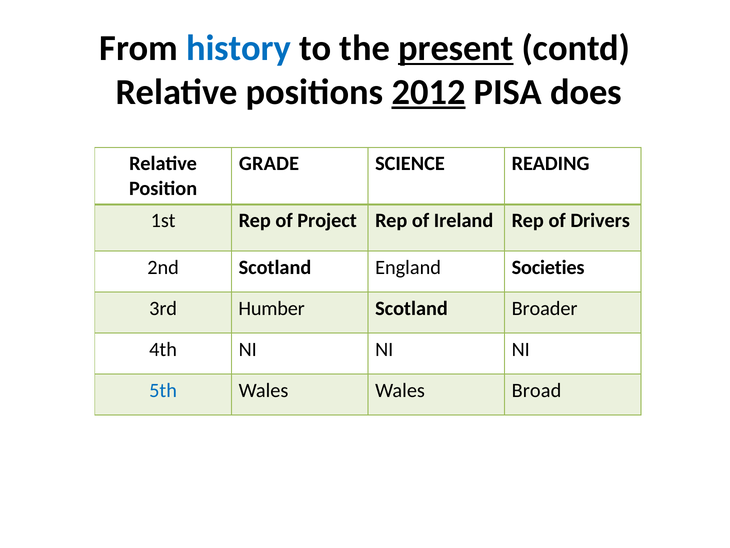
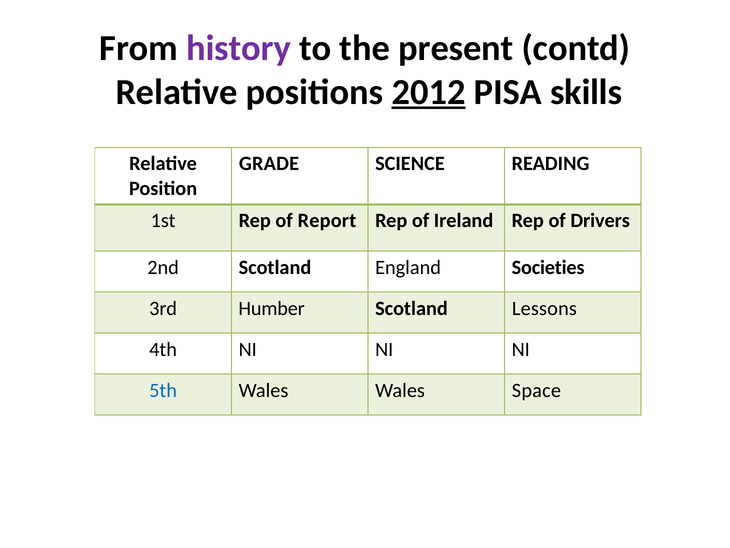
history colour: blue -> purple
present underline: present -> none
does: does -> skills
Project: Project -> Report
Broader: Broader -> Lessons
Broad: Broad -> Space
